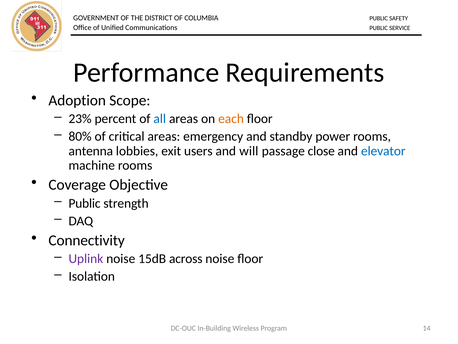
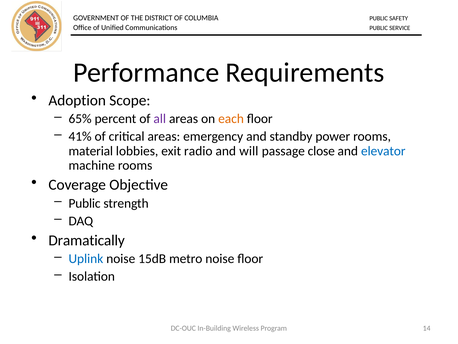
23%: 23% -> 65%
all colour: blue -> purple
80%: 80% -> 41%
antenna: antenna -> material
users: users -> radio
Connectivity: Connectivity -> Dramatically
Uplink colour: purple -> blue
across: across -> metro
